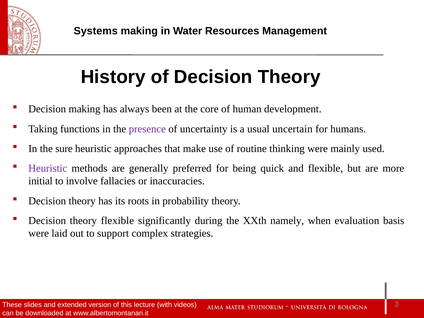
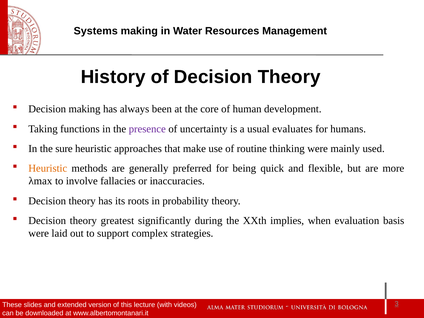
uncertain: uncertain -> evaluates
Heuristic at (48, 168) colour: purple -> orange
initial: initial -> λmax
theory flexible: flexible -> greatest
namely: namely -> implies
